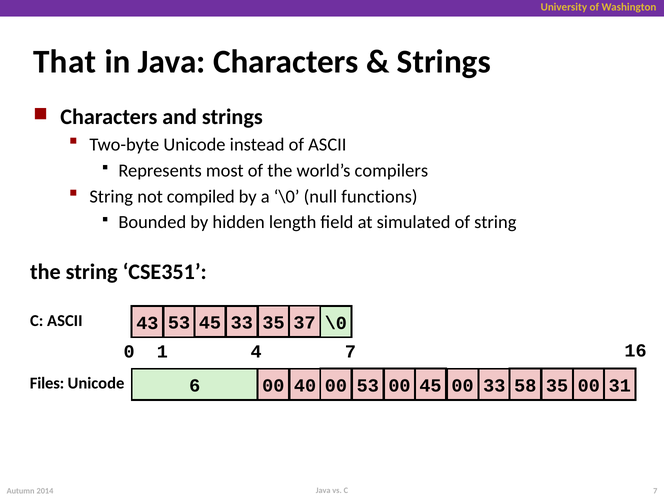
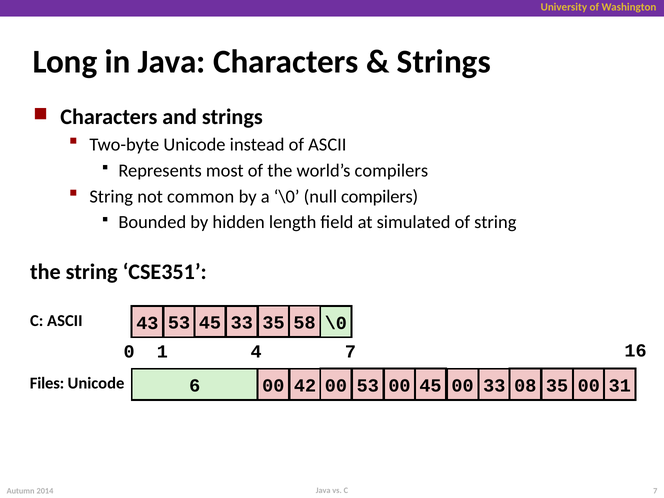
That: That -> Long
compiled: compiled -> common
null functions: functions -> compilers
37: 37 -> 58
40: 40 -> 42
58: 58 -> 08
